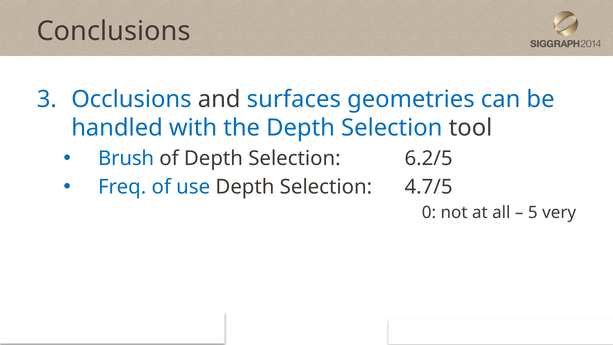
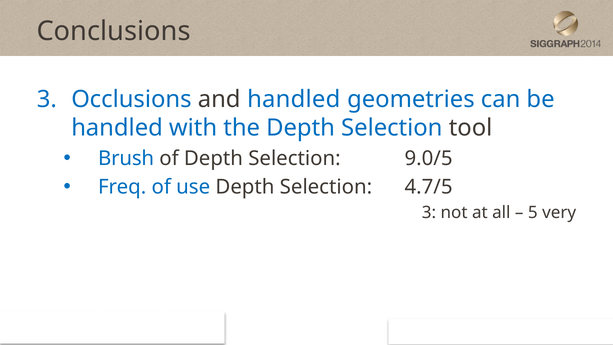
and surfaces: surfaces -> handled
6.2/5: 6.2/5 -> 9.0/5
0 at (429, 213): 0 -> 3
